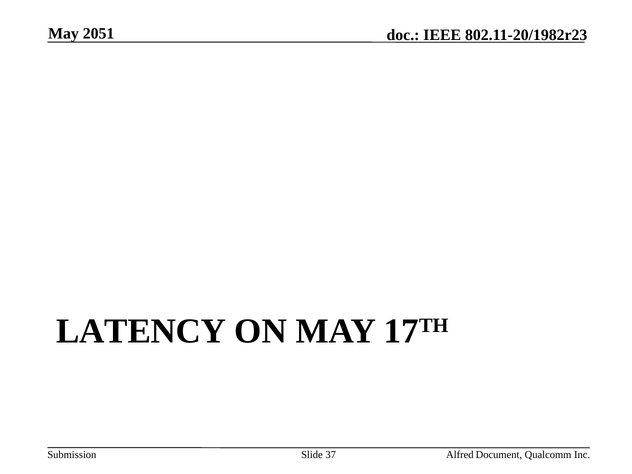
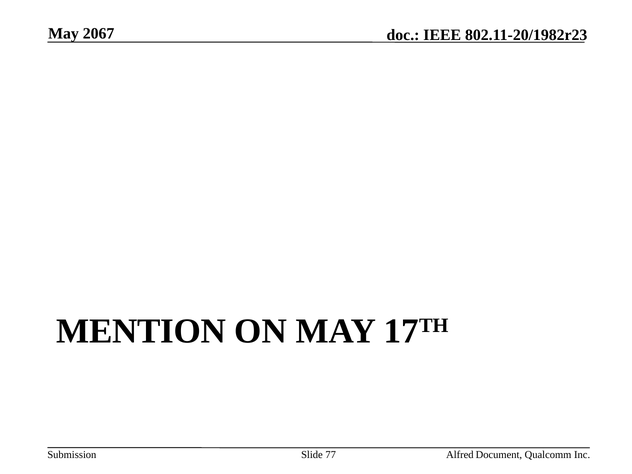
2051: 2051 -> 2067
LATENCY: LATENCY -> MENTION
37: 37 -> 77
